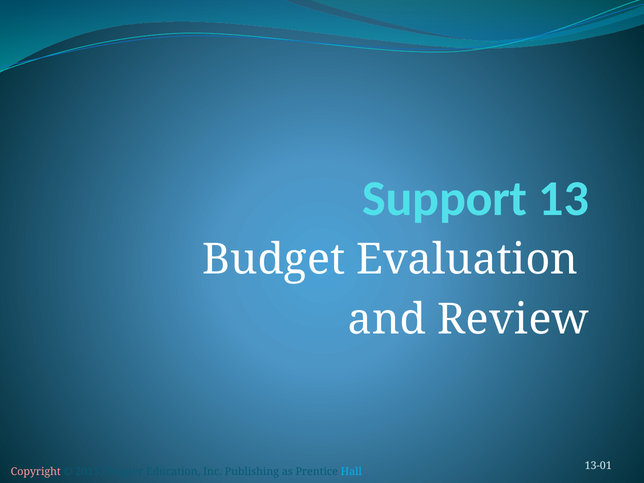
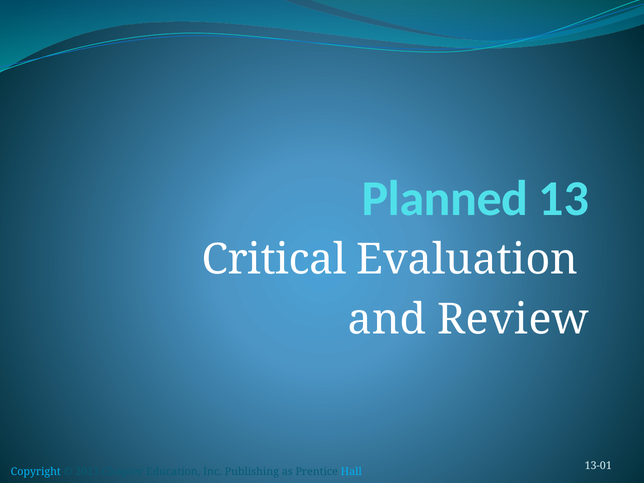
Support: Support -> Planned
Budget: Budget -> Critical
Copyright colour: pink -> light blue
